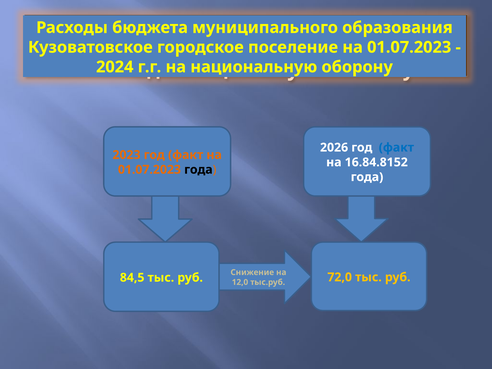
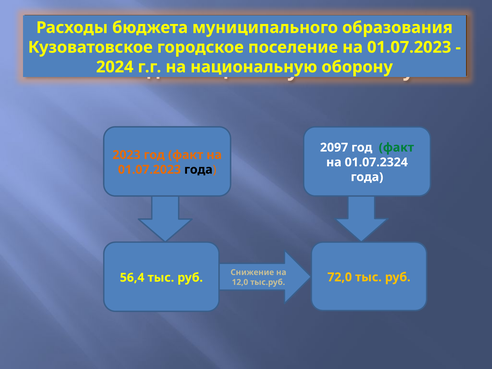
2026: 2026 -> 2097
факт at (396, 147) colour: blue -> green
16.84.8152: 16.84.8152 -> 01.07.2324
84,5: 84,5 -> 56,4
